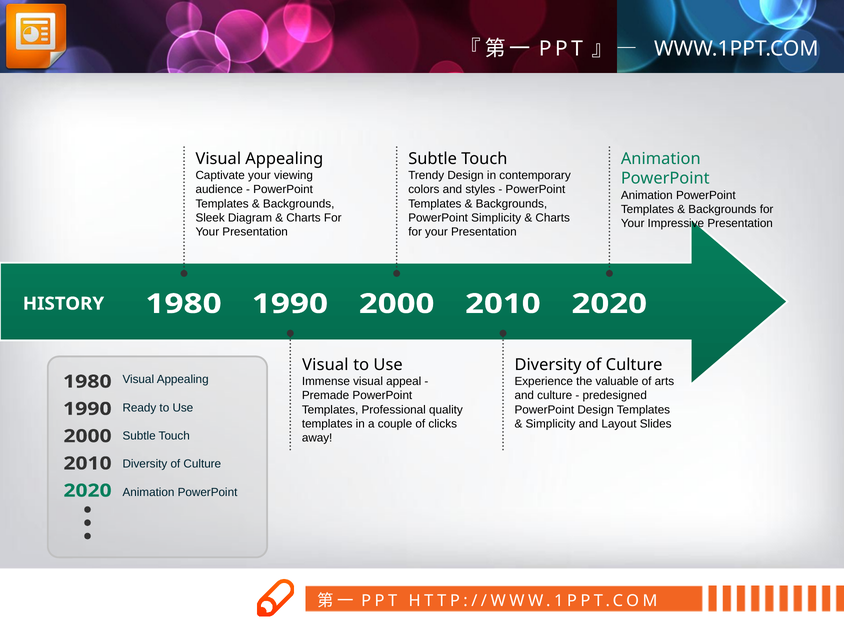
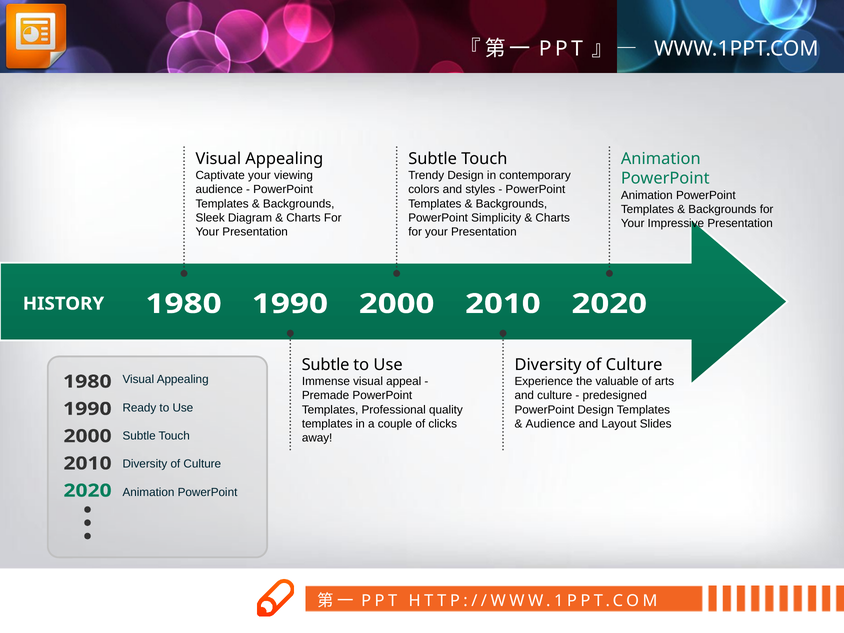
Visual at (325, 365): Visual -> Subtle
Simplicity at (550, 424): Simplicity -> Audience
